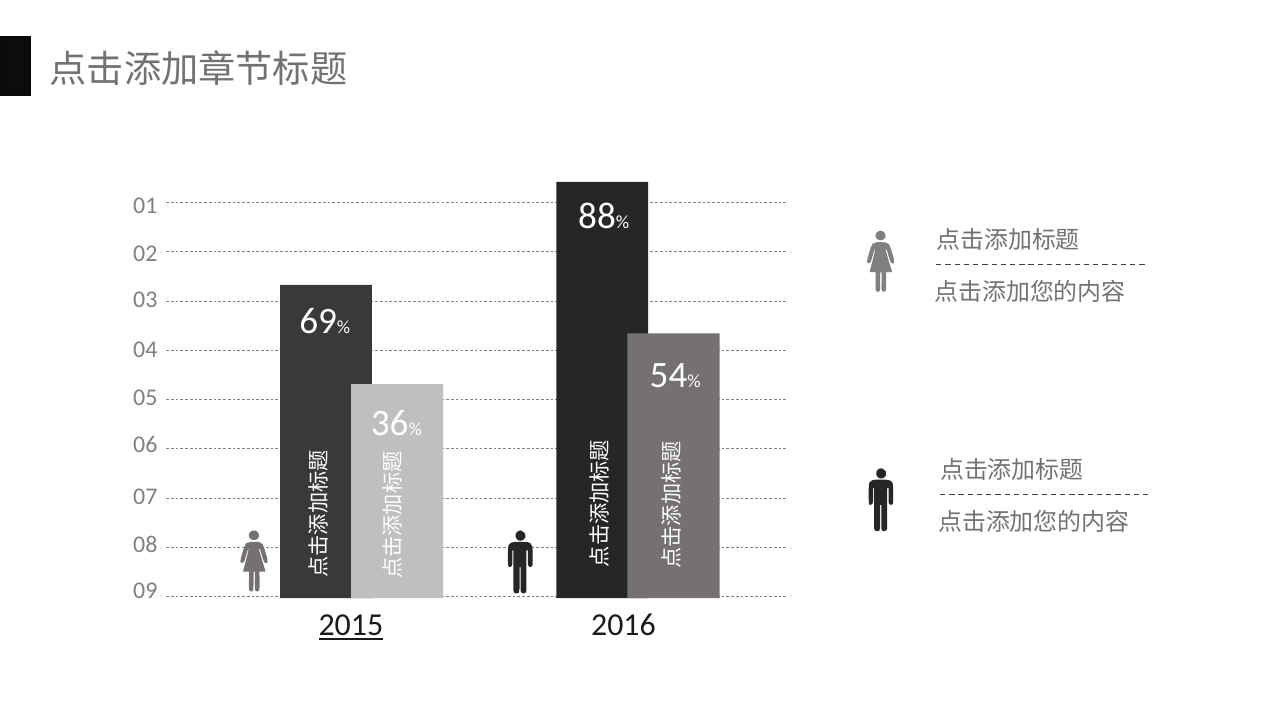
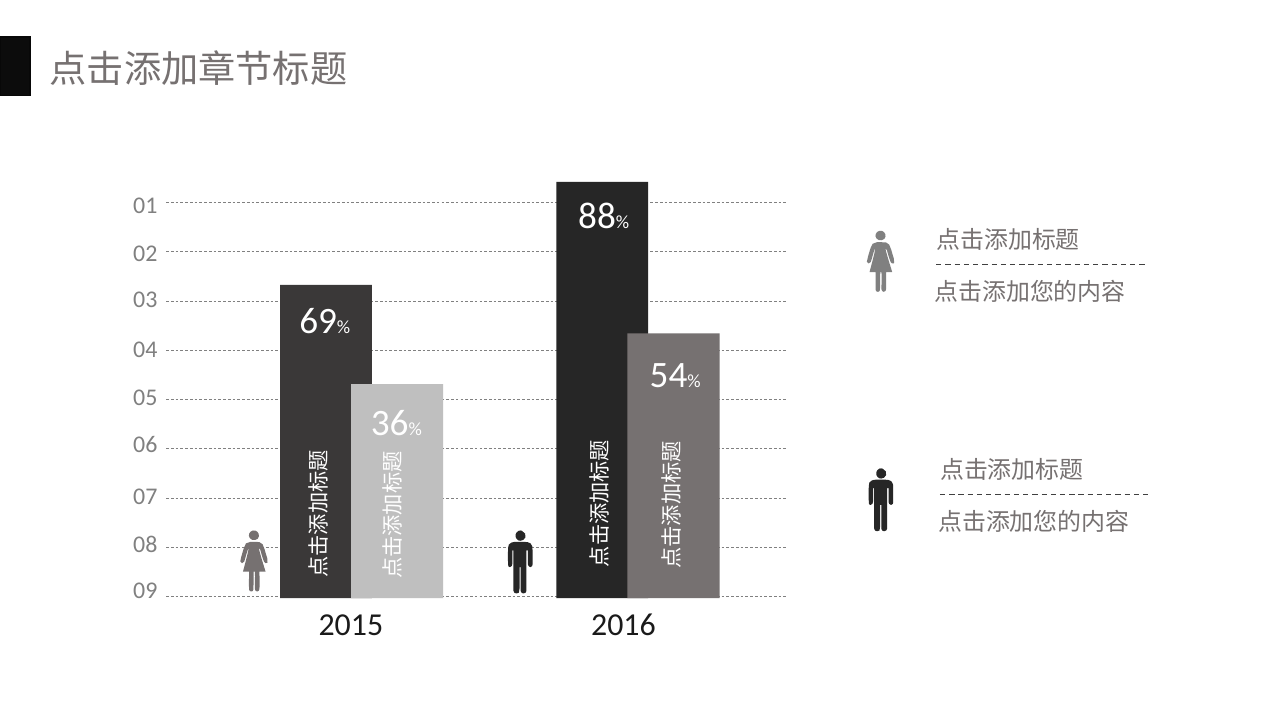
2015 underline: present -> none
